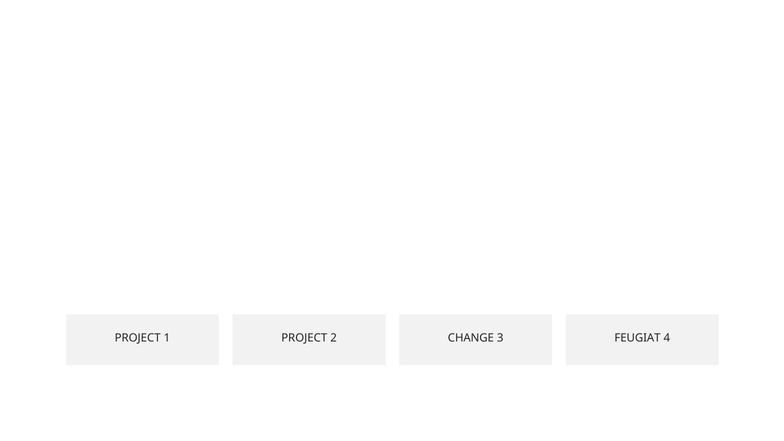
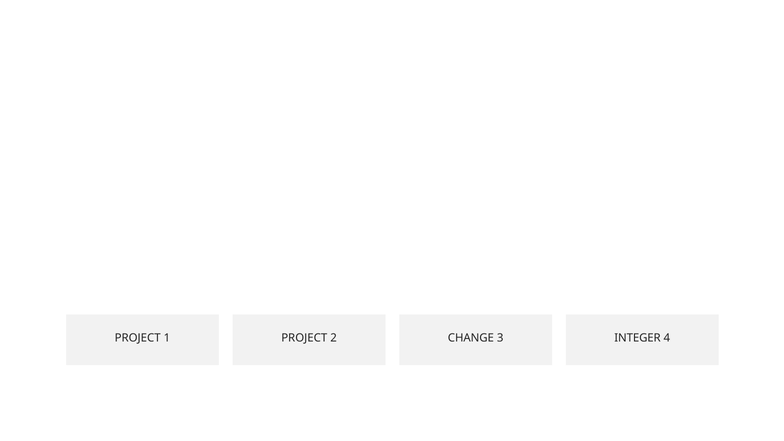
FEUGIAT: FEUGIAT -> INTEGER
